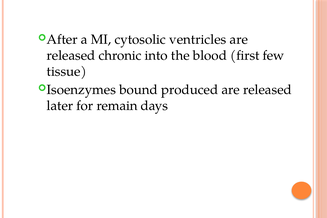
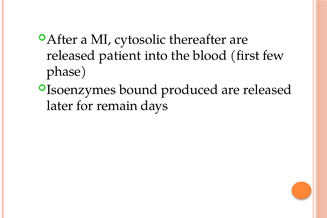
ventricles: ventricles -> thereafter
chronic: chronic -> patient
tissue: tissue -> phase
